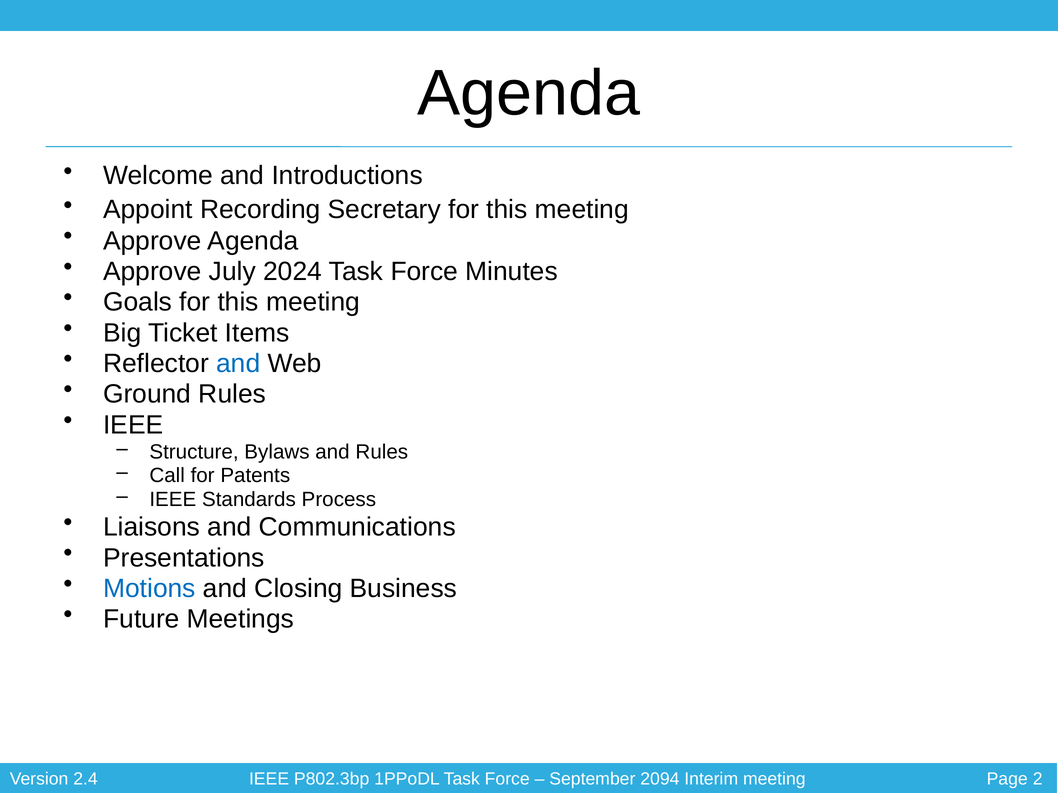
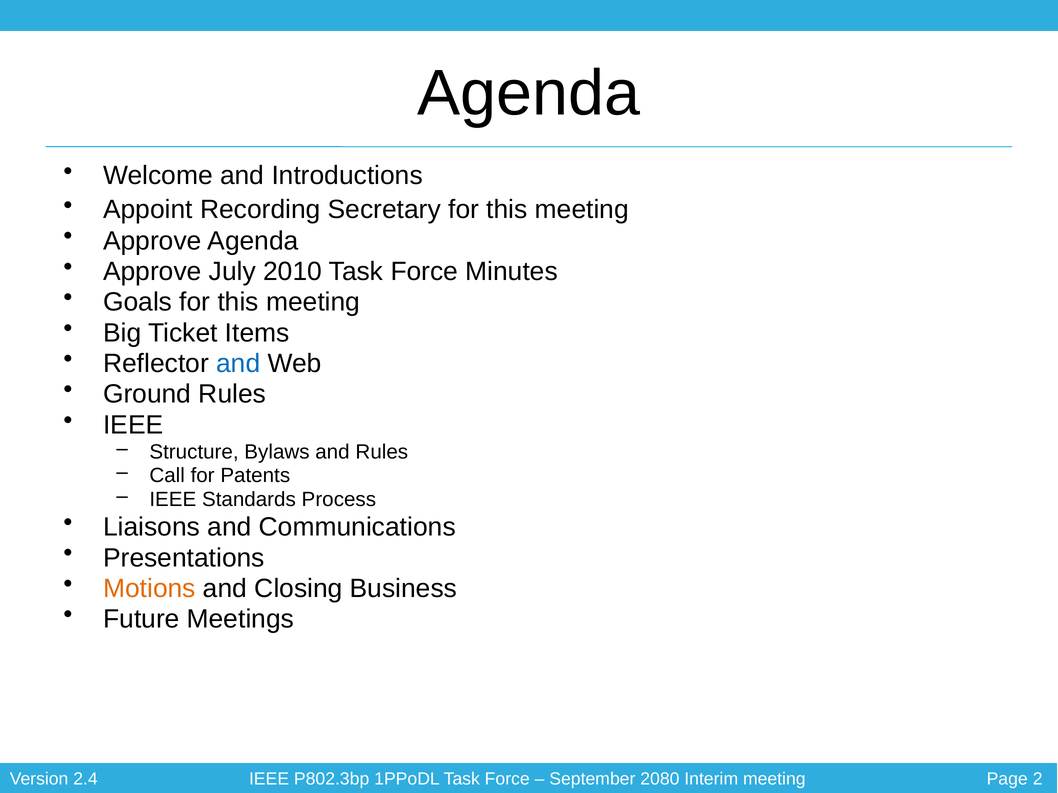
2024: 2024 -> 2010
Motions colour: blue -> orange
2094: 2094 -> 2080
